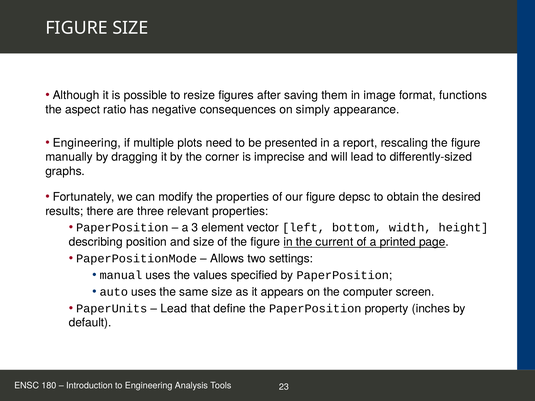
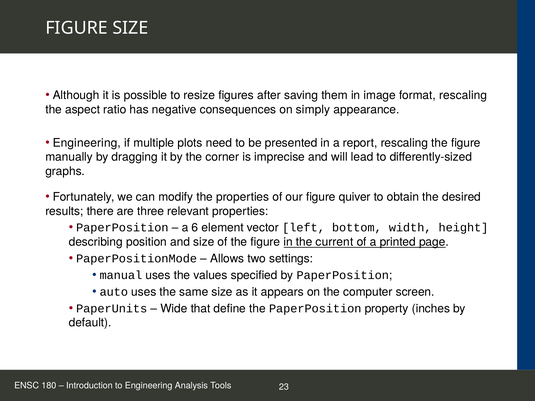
format functions: functions -> rescaling
depsc: depsc -> quiver
3: 3 -> 6
Lead at (174, 309): Lead -> Wide
